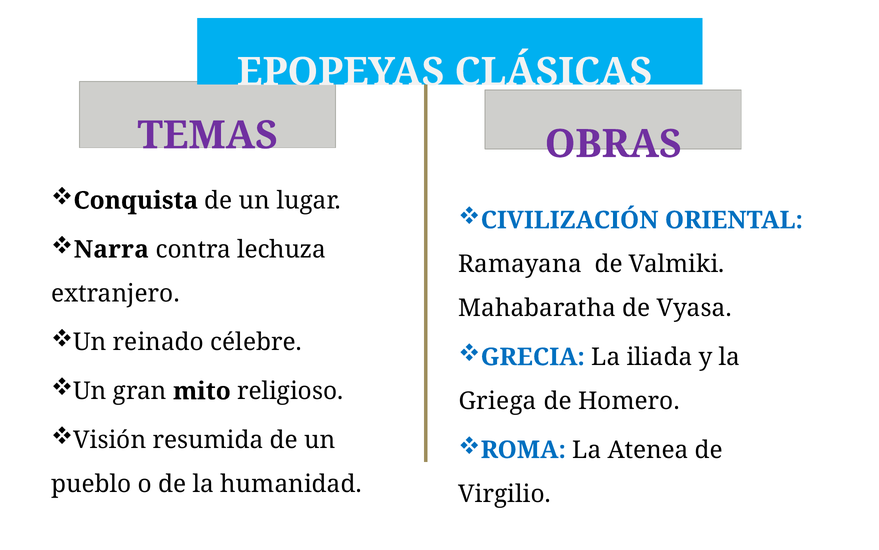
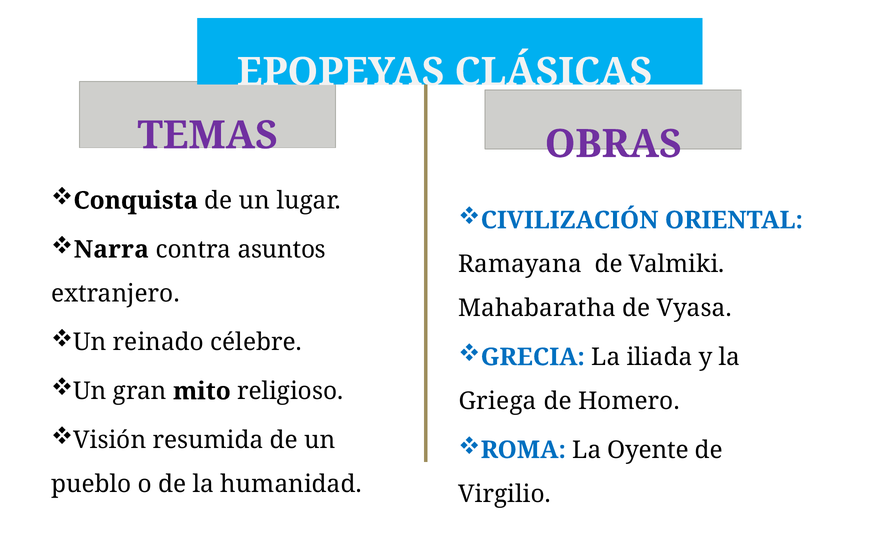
lechuza: lechuza -> asuntos
Atenea: Atenea -> Oyente
